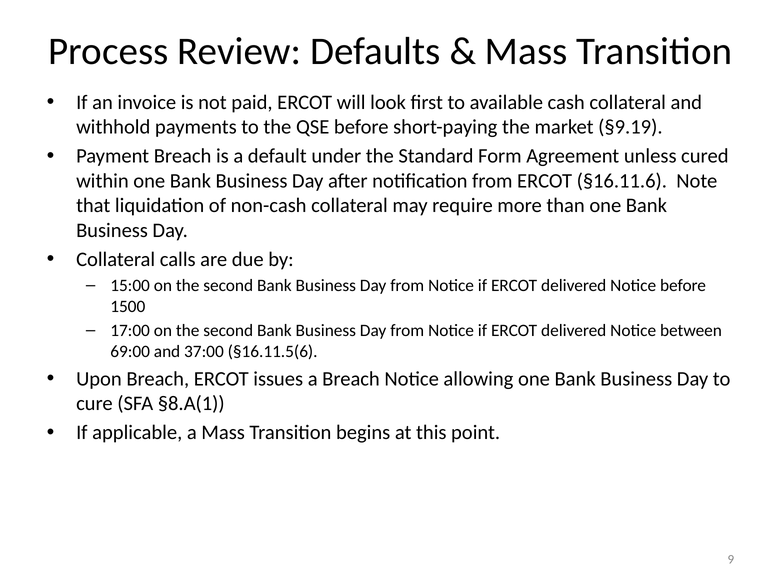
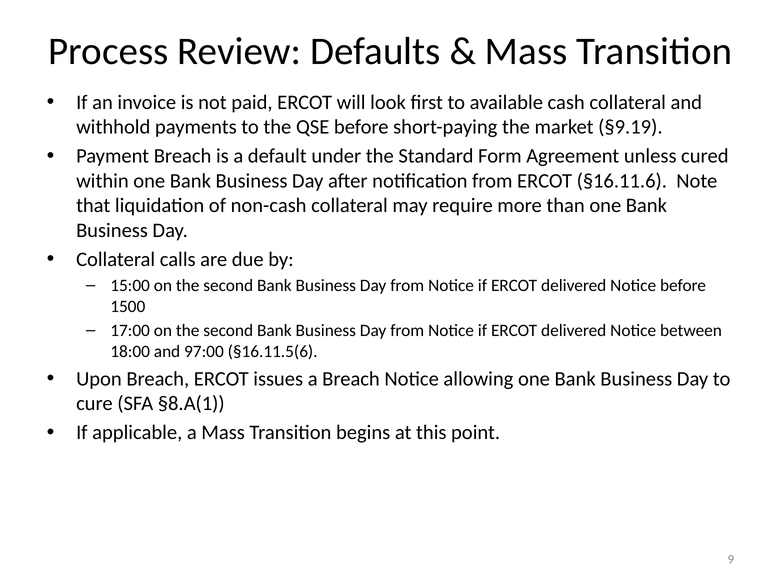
69:00: 69:00 -> 18:00
37:00: 37:00 -> 97:00
